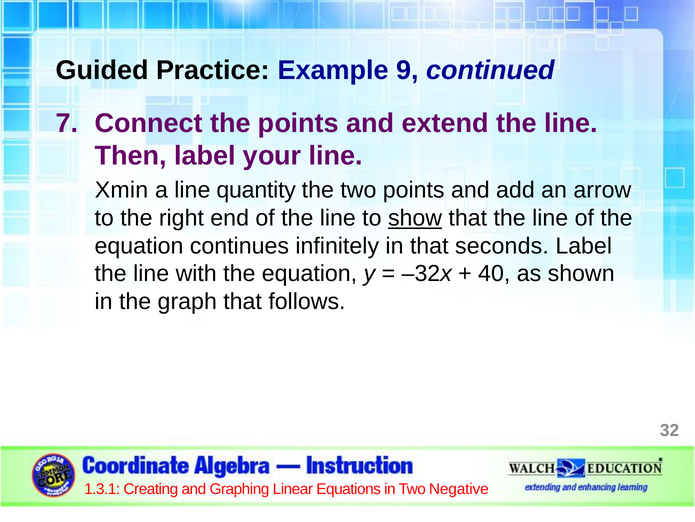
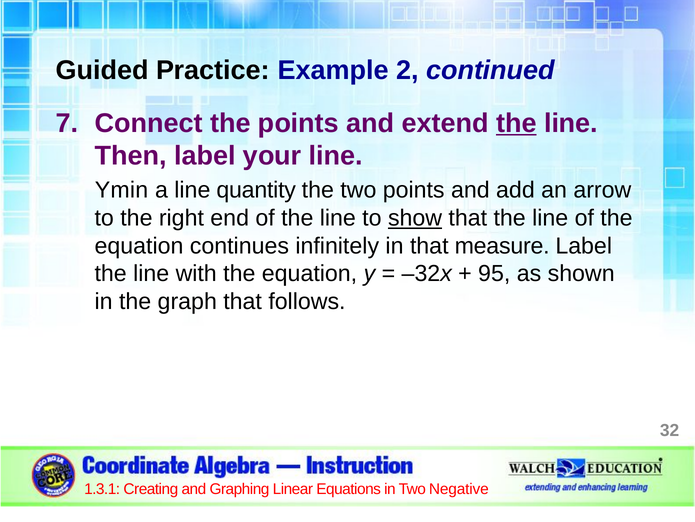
9: 9 -> 2
the at (516, 123) underline: none -> present
Xmin: Xmin -> Ymin
seconds: seconds -> measure
40: 40 -> 95
